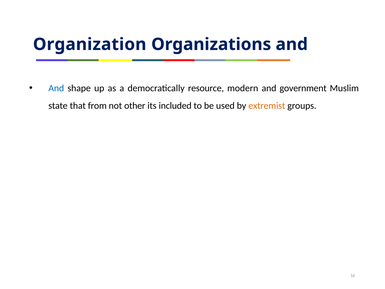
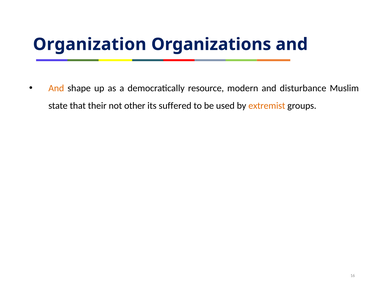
And at (56, 88) colour: blue -> orange
government: government -> disturbance
from: from -> their
included: included -> suffered
